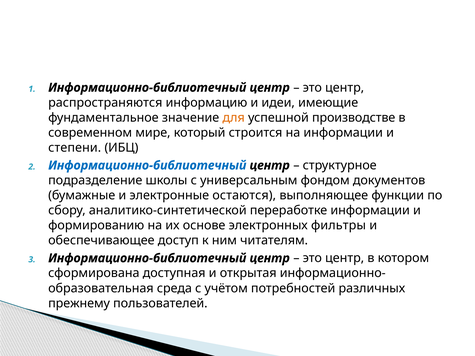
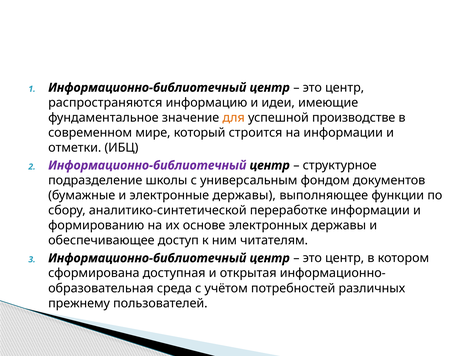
степени: степени -> отметки
Информационно-библиотечный at (147, 166) colour: blue -> purple
электронные остаются: остаются -> державы
электронных фильтры: фильтры -> державы
